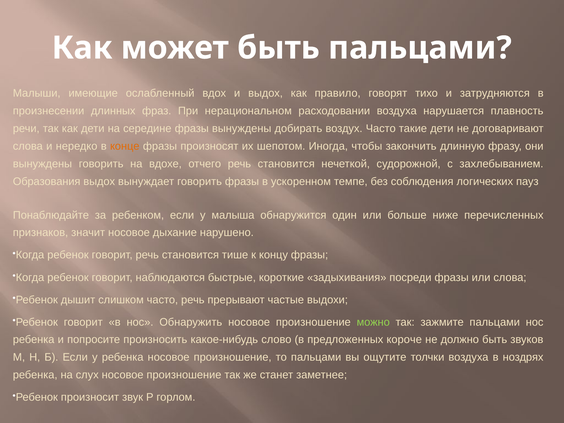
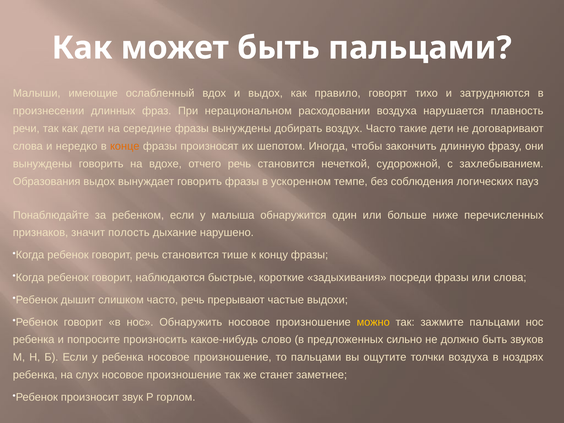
значит носовое: носовое -> полость
можно colour: light green -> yellow
короче: короче -> сильно
